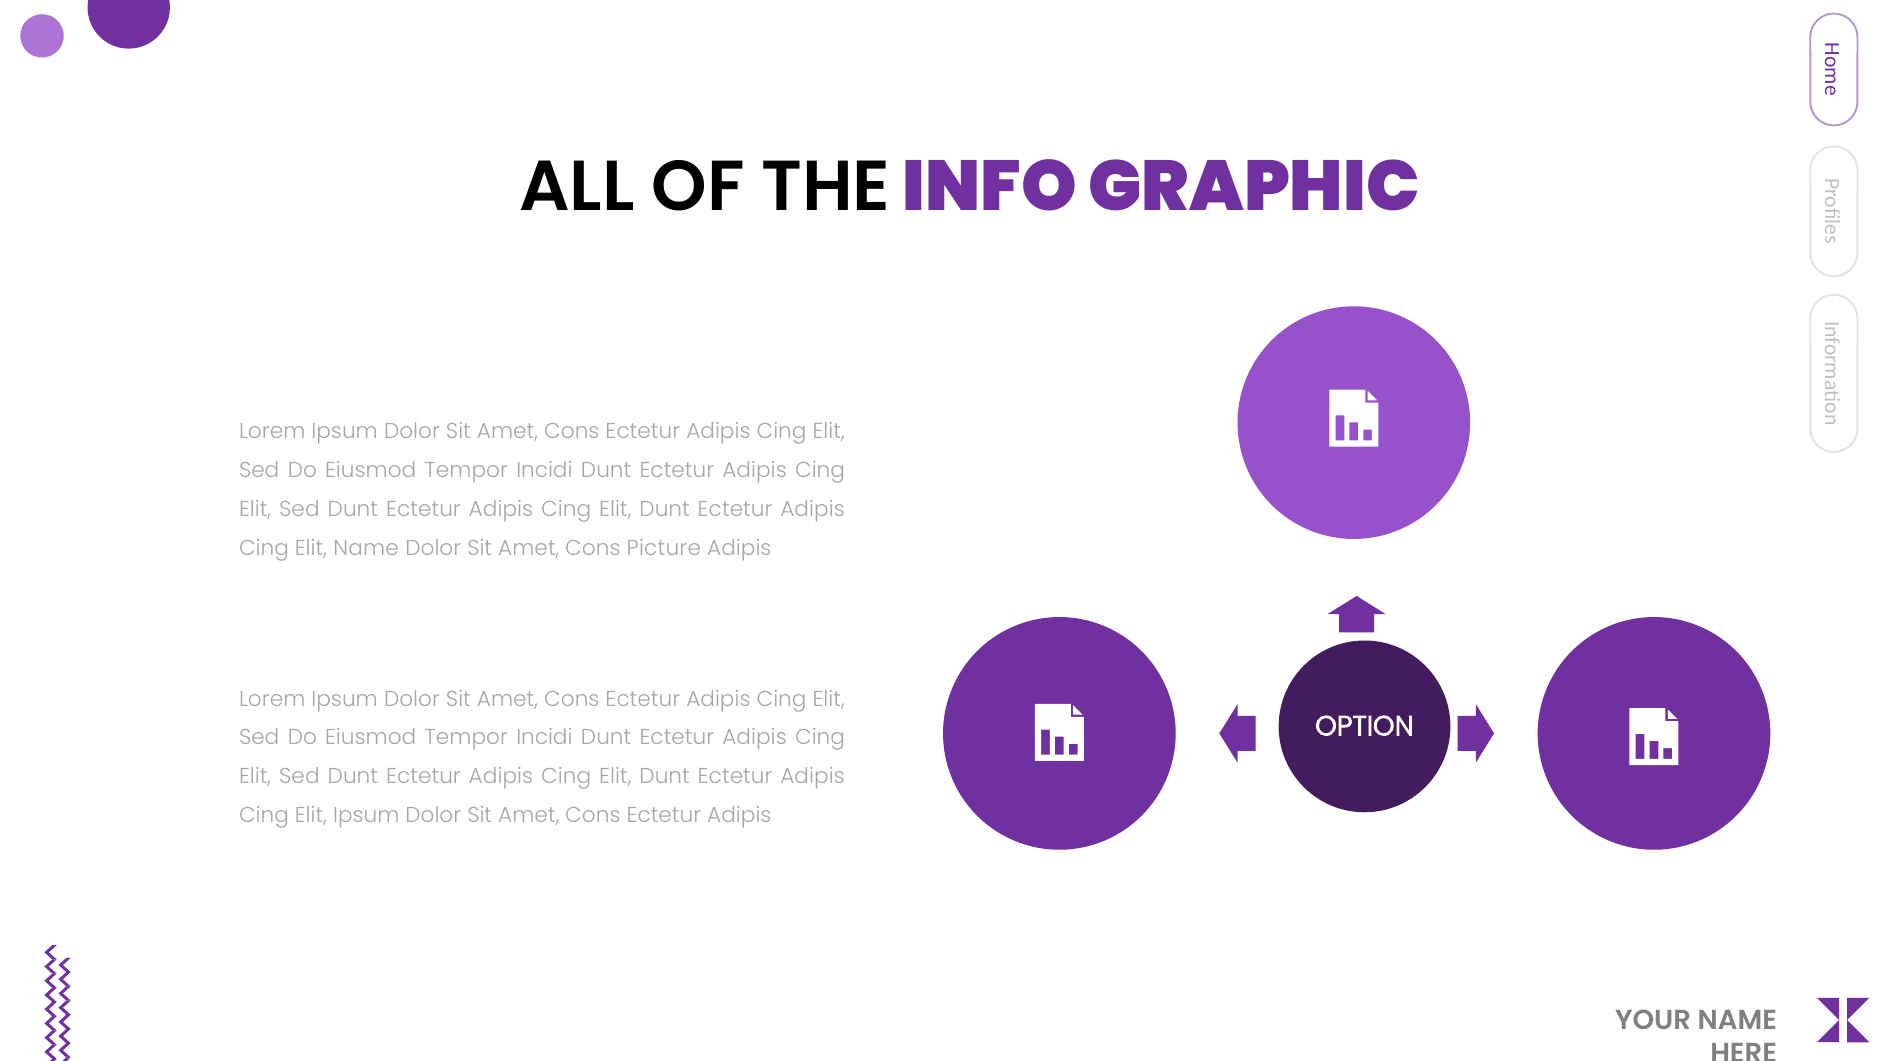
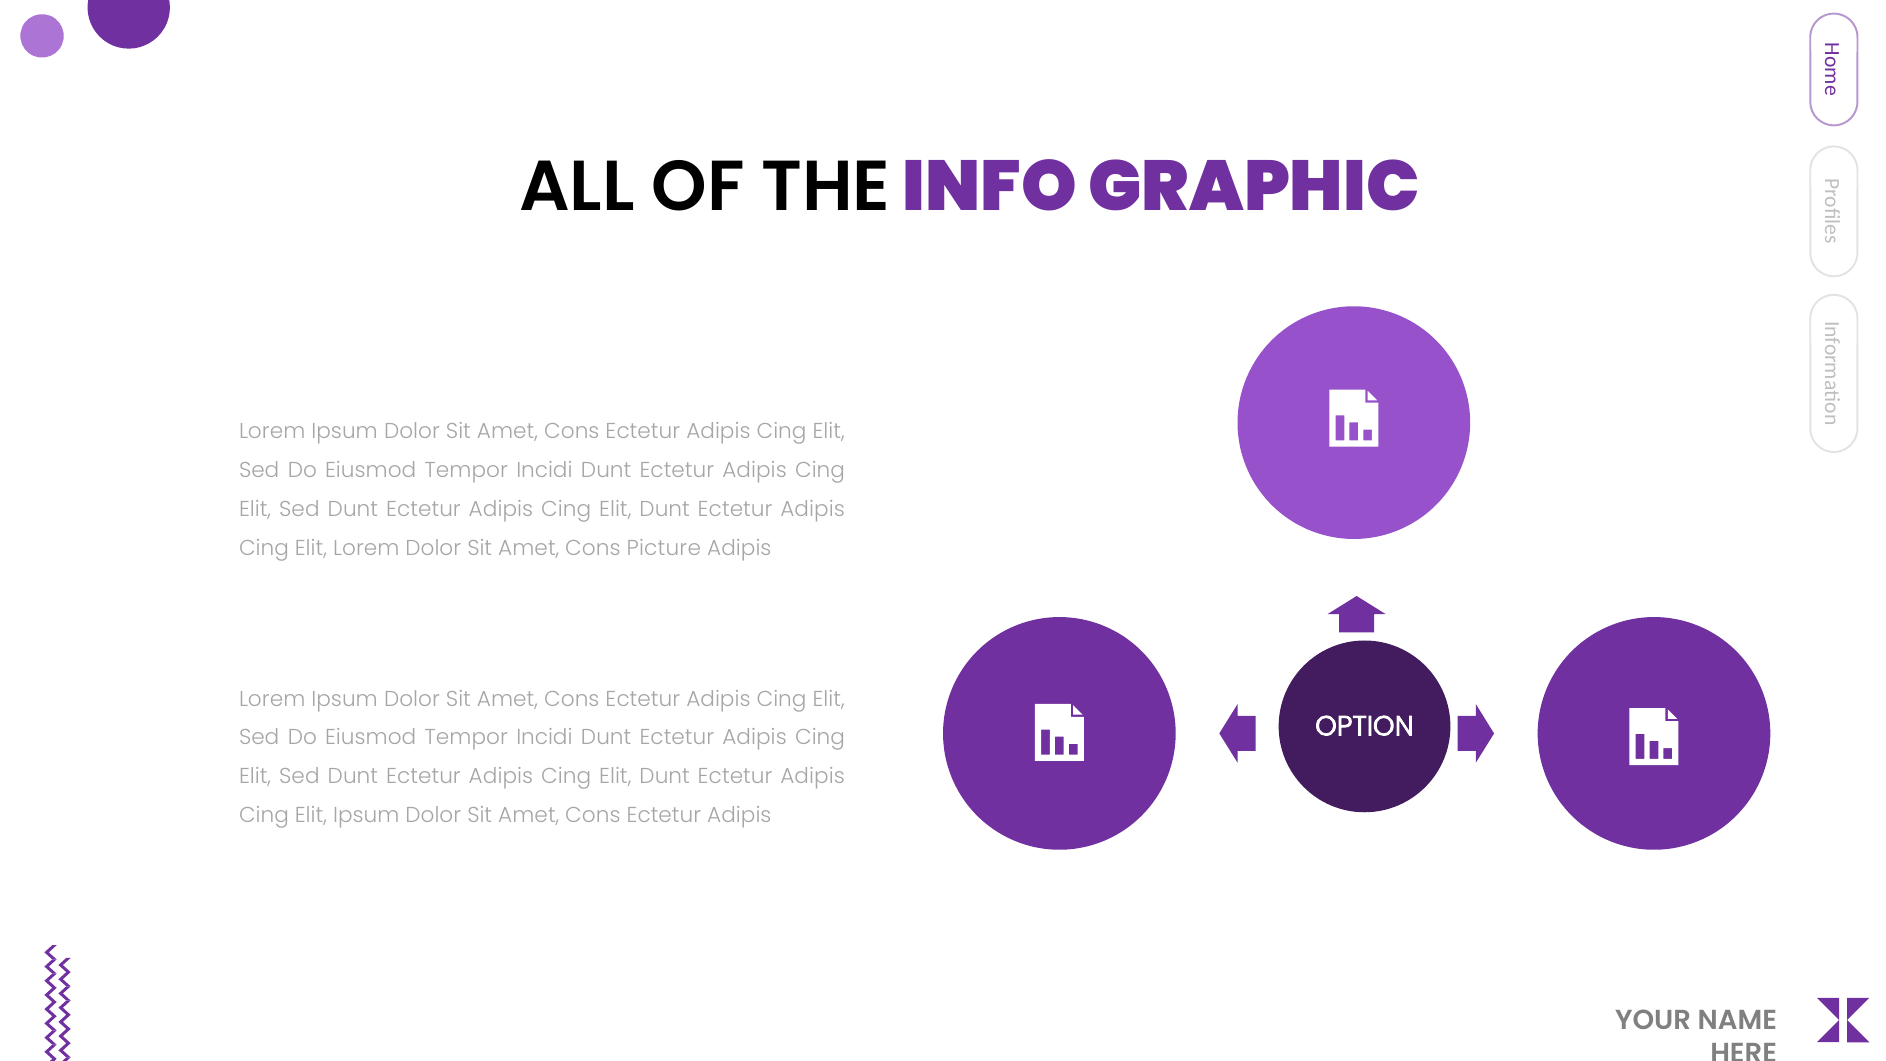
Elit Name: Name -> Lorem
